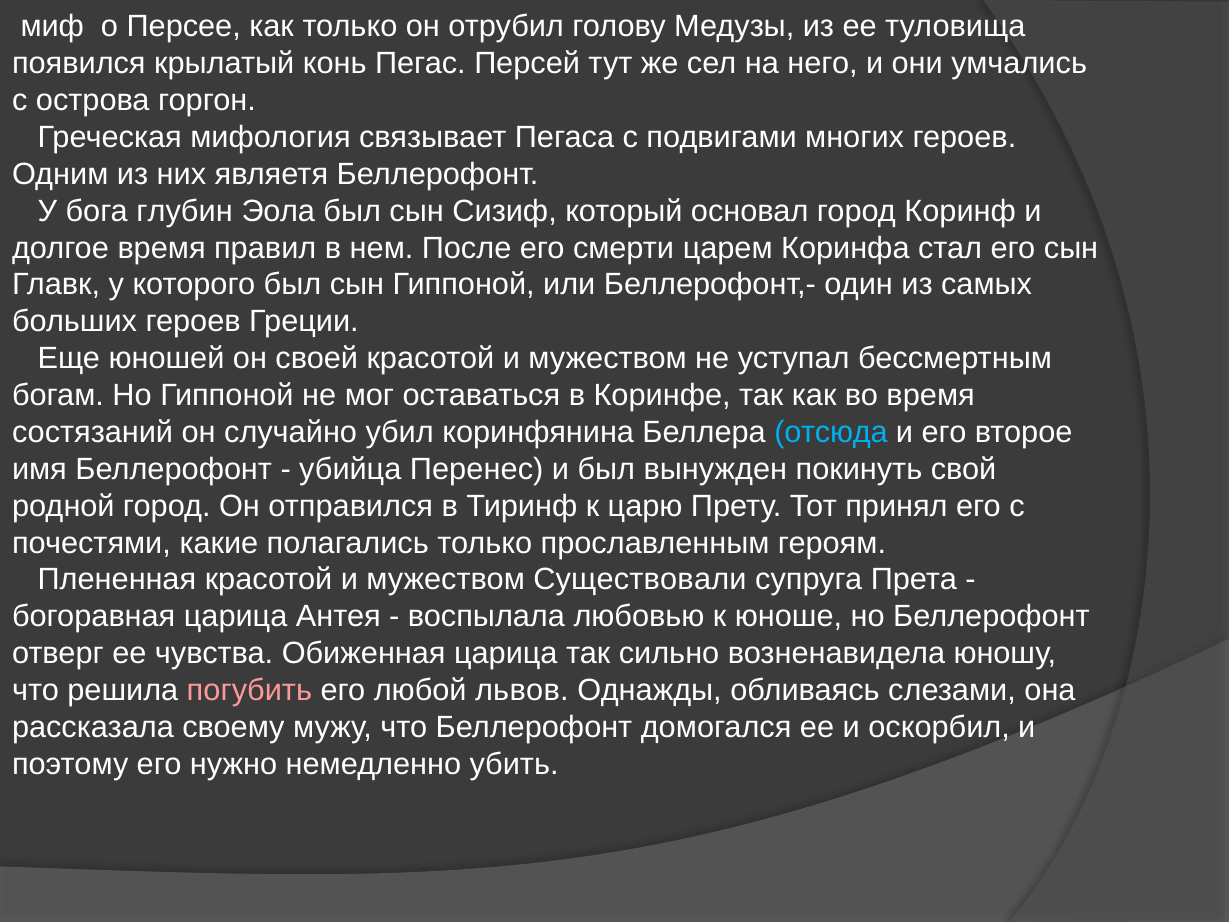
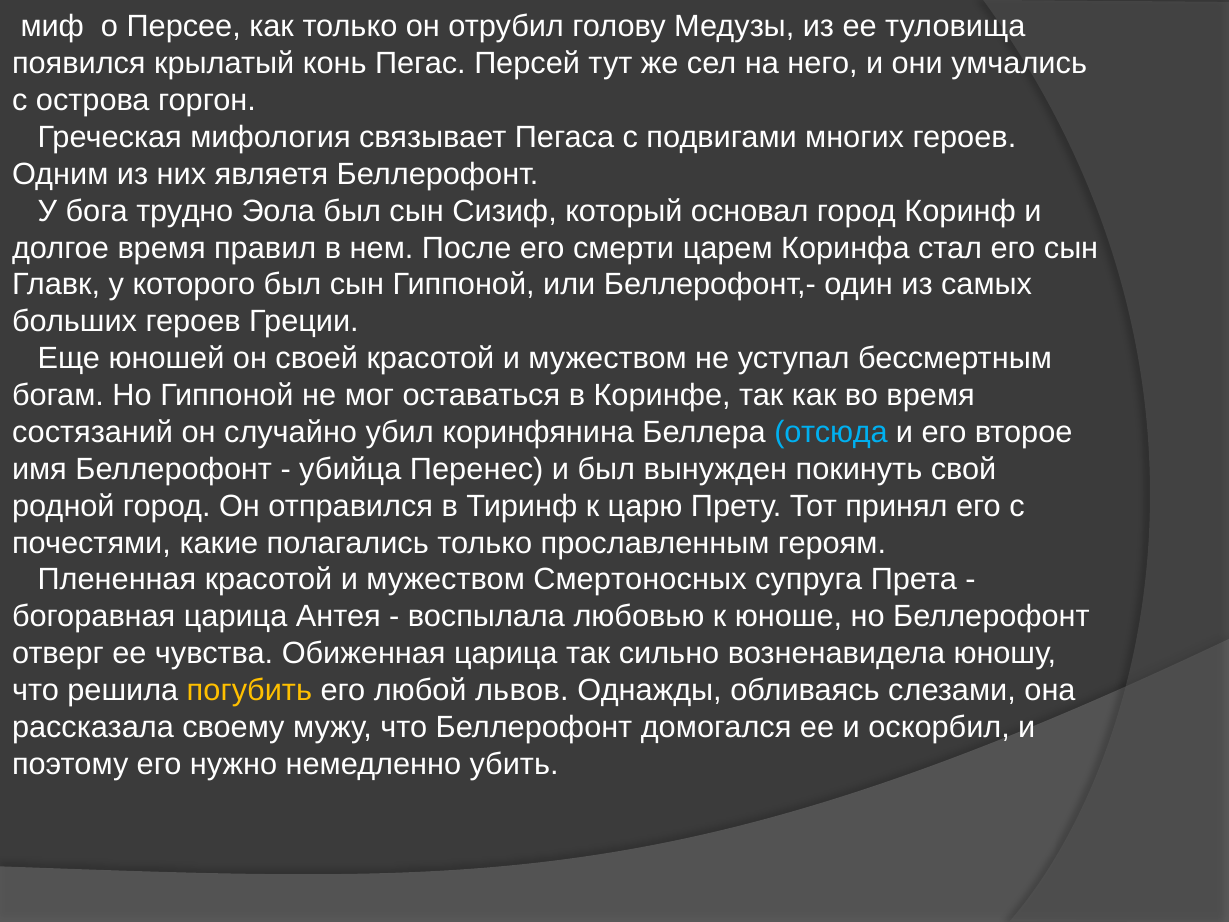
глубин: глубин -> трудно
Существовали: Существовали -> Смертоносных
погубить colour: pink -> yellow
